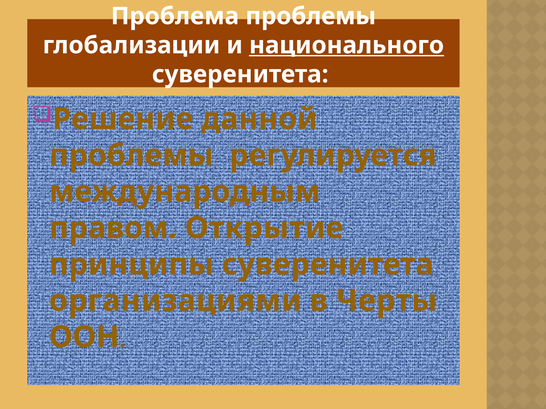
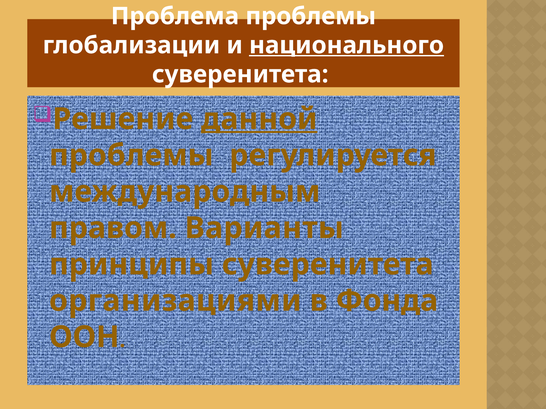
данной underline: none -> present
Открытие: Открытие -> Варианты
Черты: Черты -> Фонда
